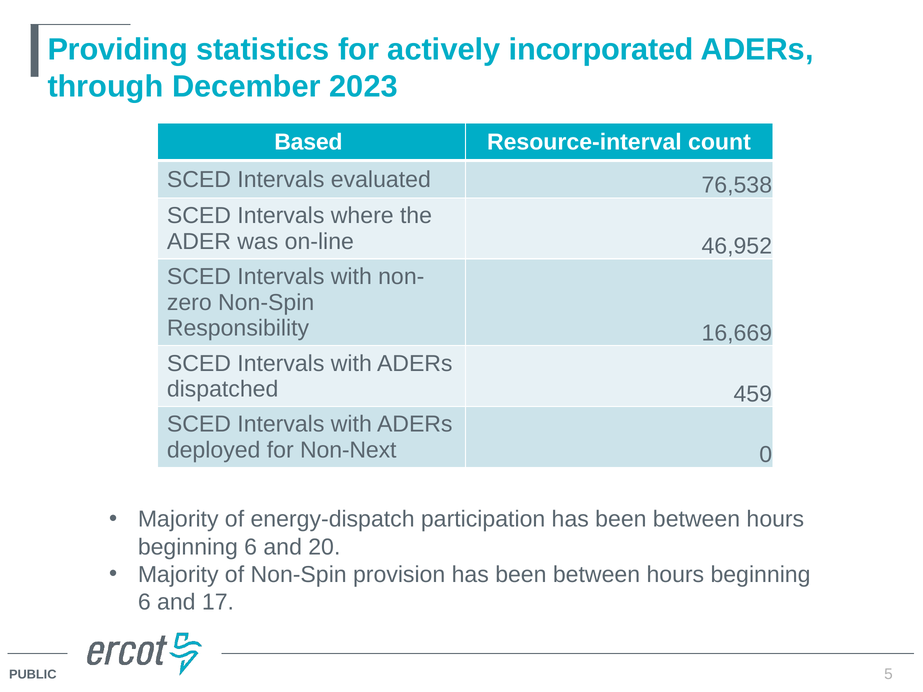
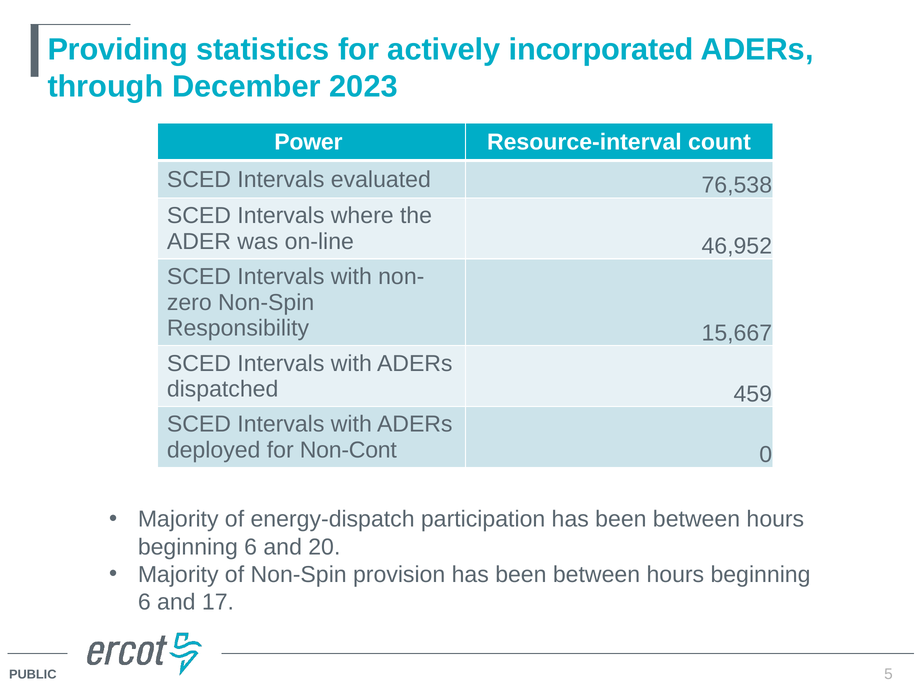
Based: Based -> Power
16,669: 16,669 -> 15,667
Non-Next: Non-Next -> Non-Cont
